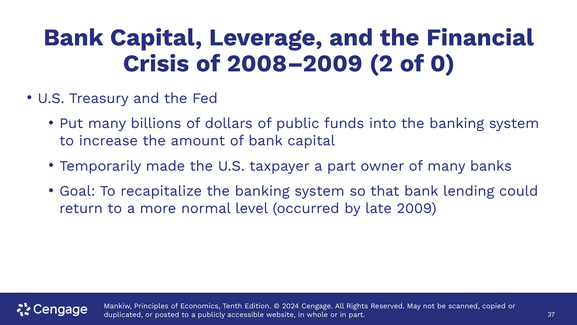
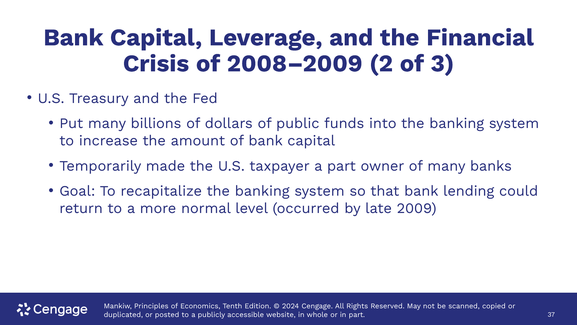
0: 0 -> 3
